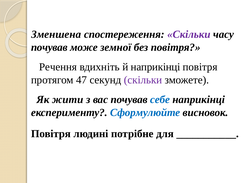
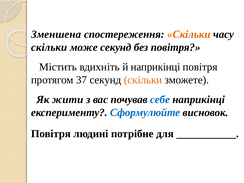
Скільки at (189, 34) colour: purple -> orange
почував at (49, 47): почував -> скільки
може земної: земної -> секунд
Речення: Речення -> Містить
47: 47 -> 37
скільки at (143, 80) colour: purple -> orange
